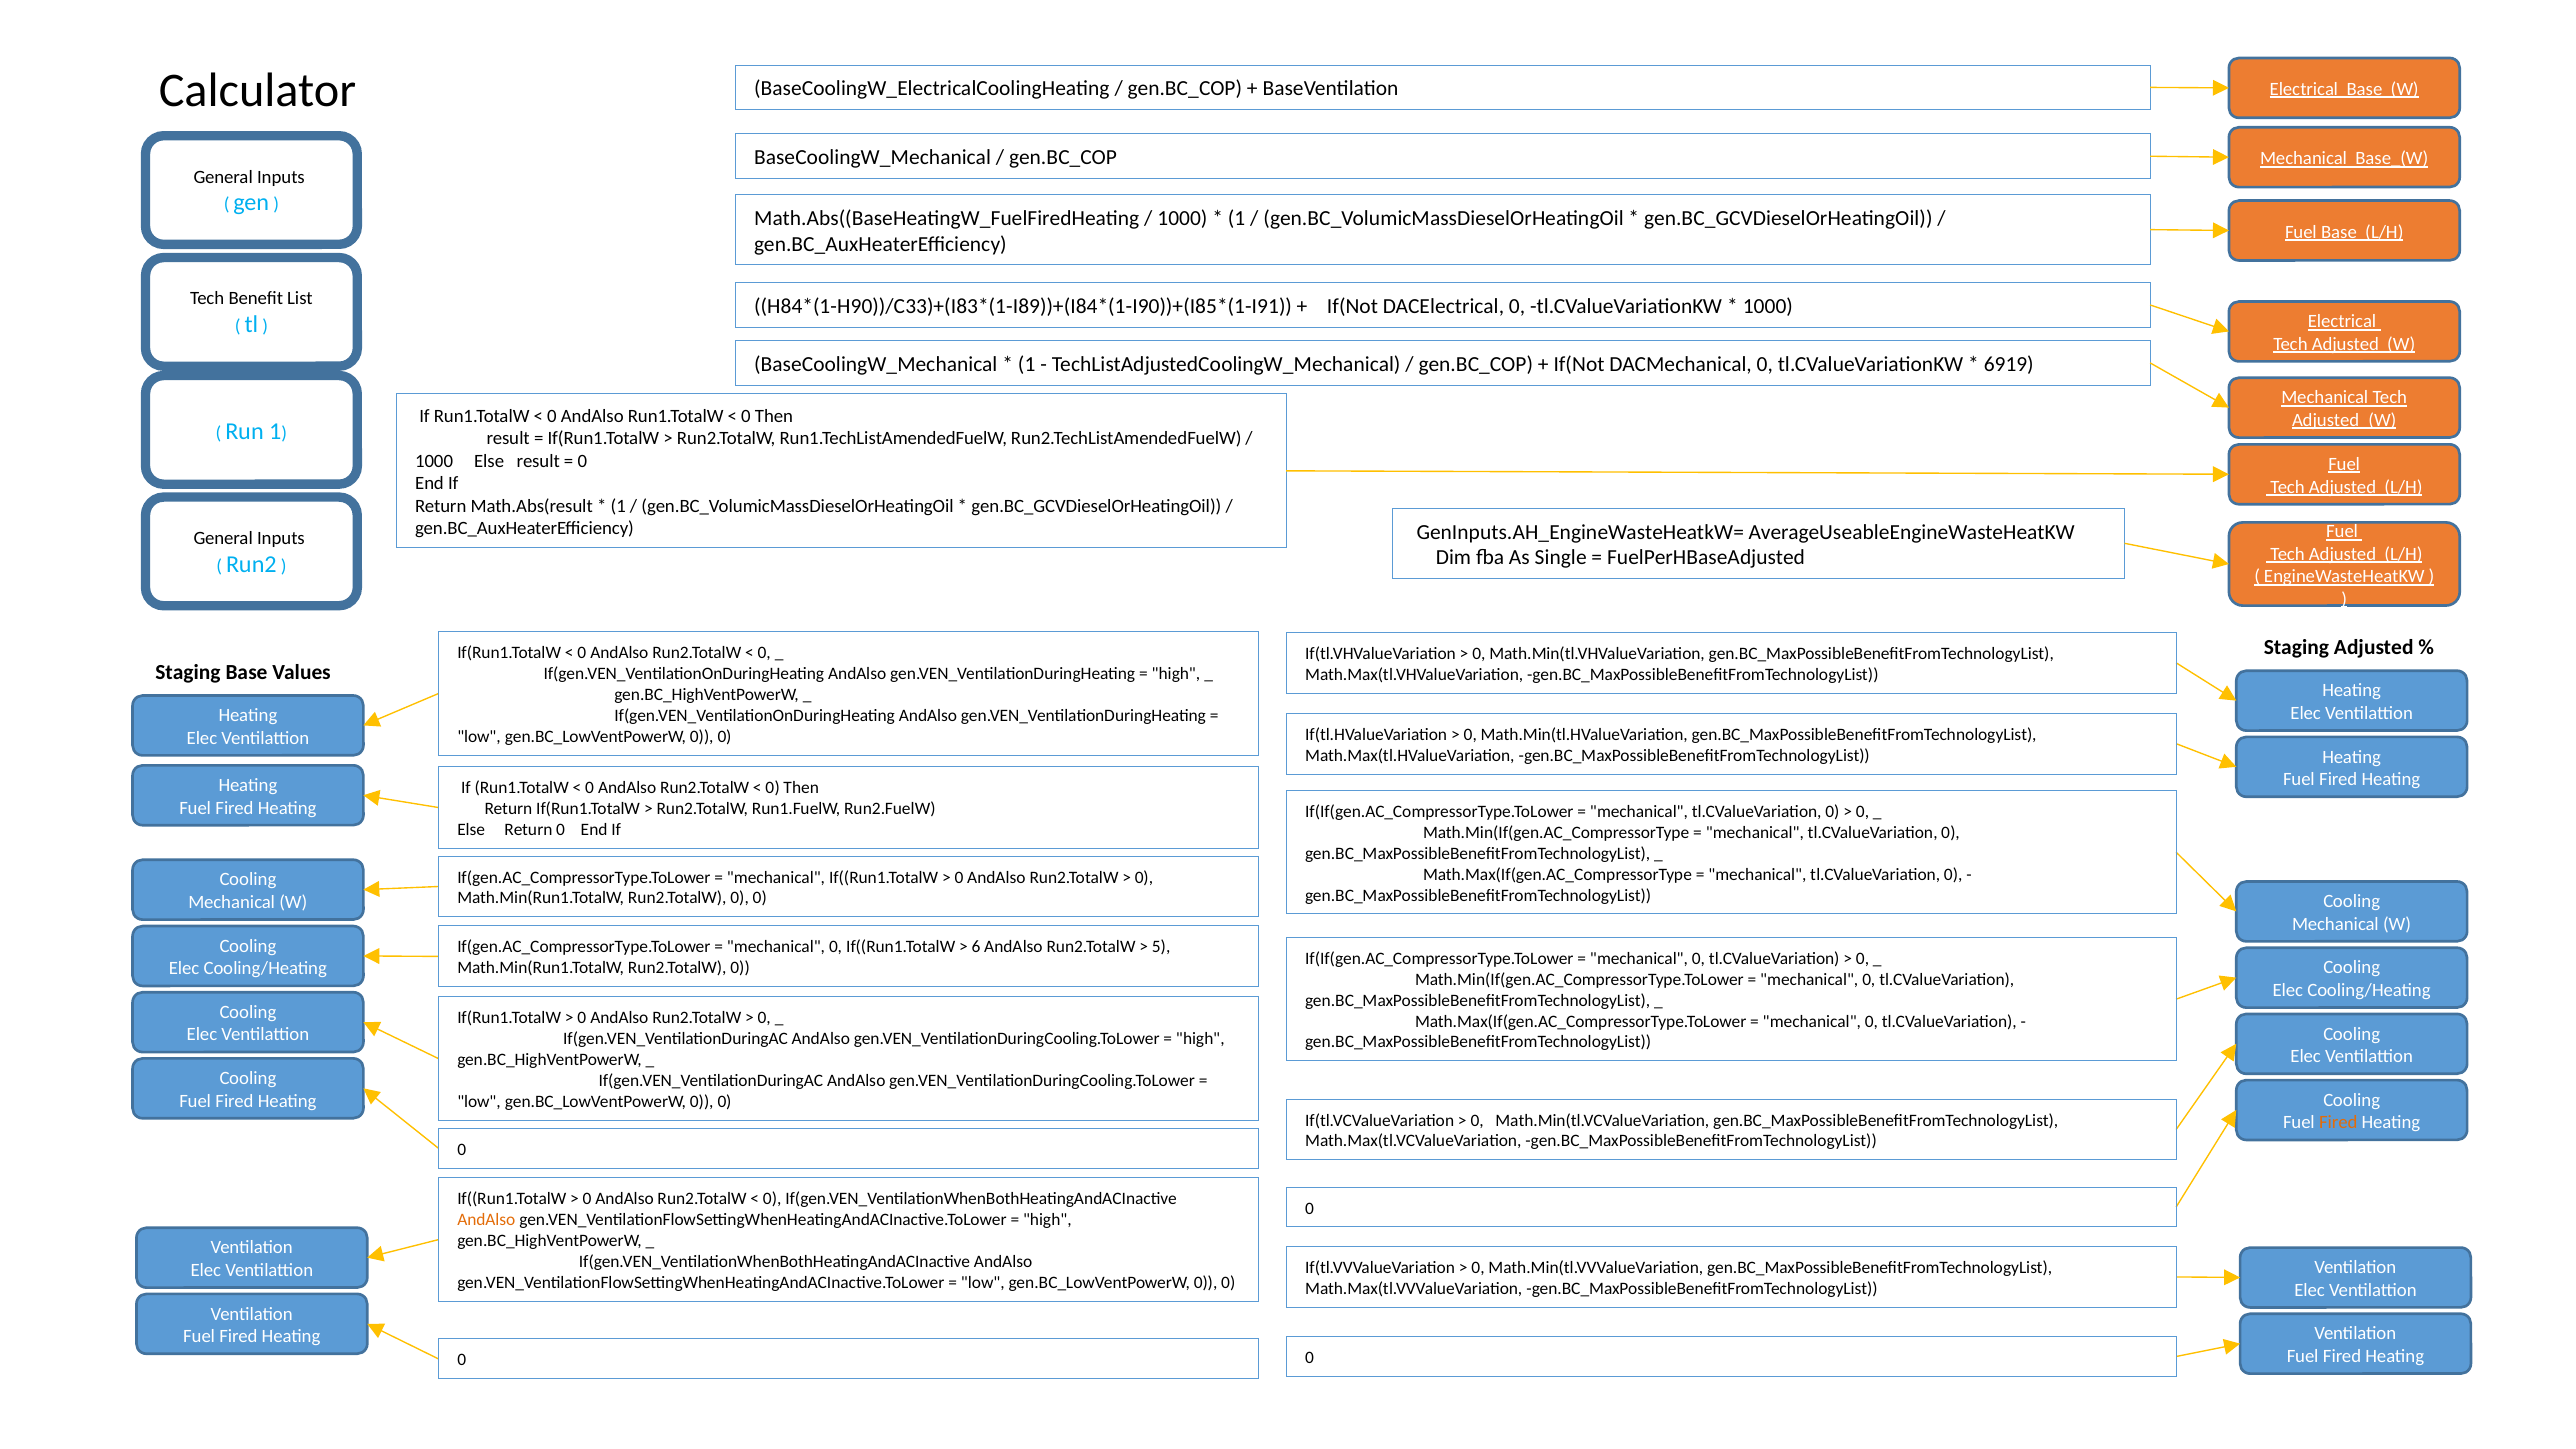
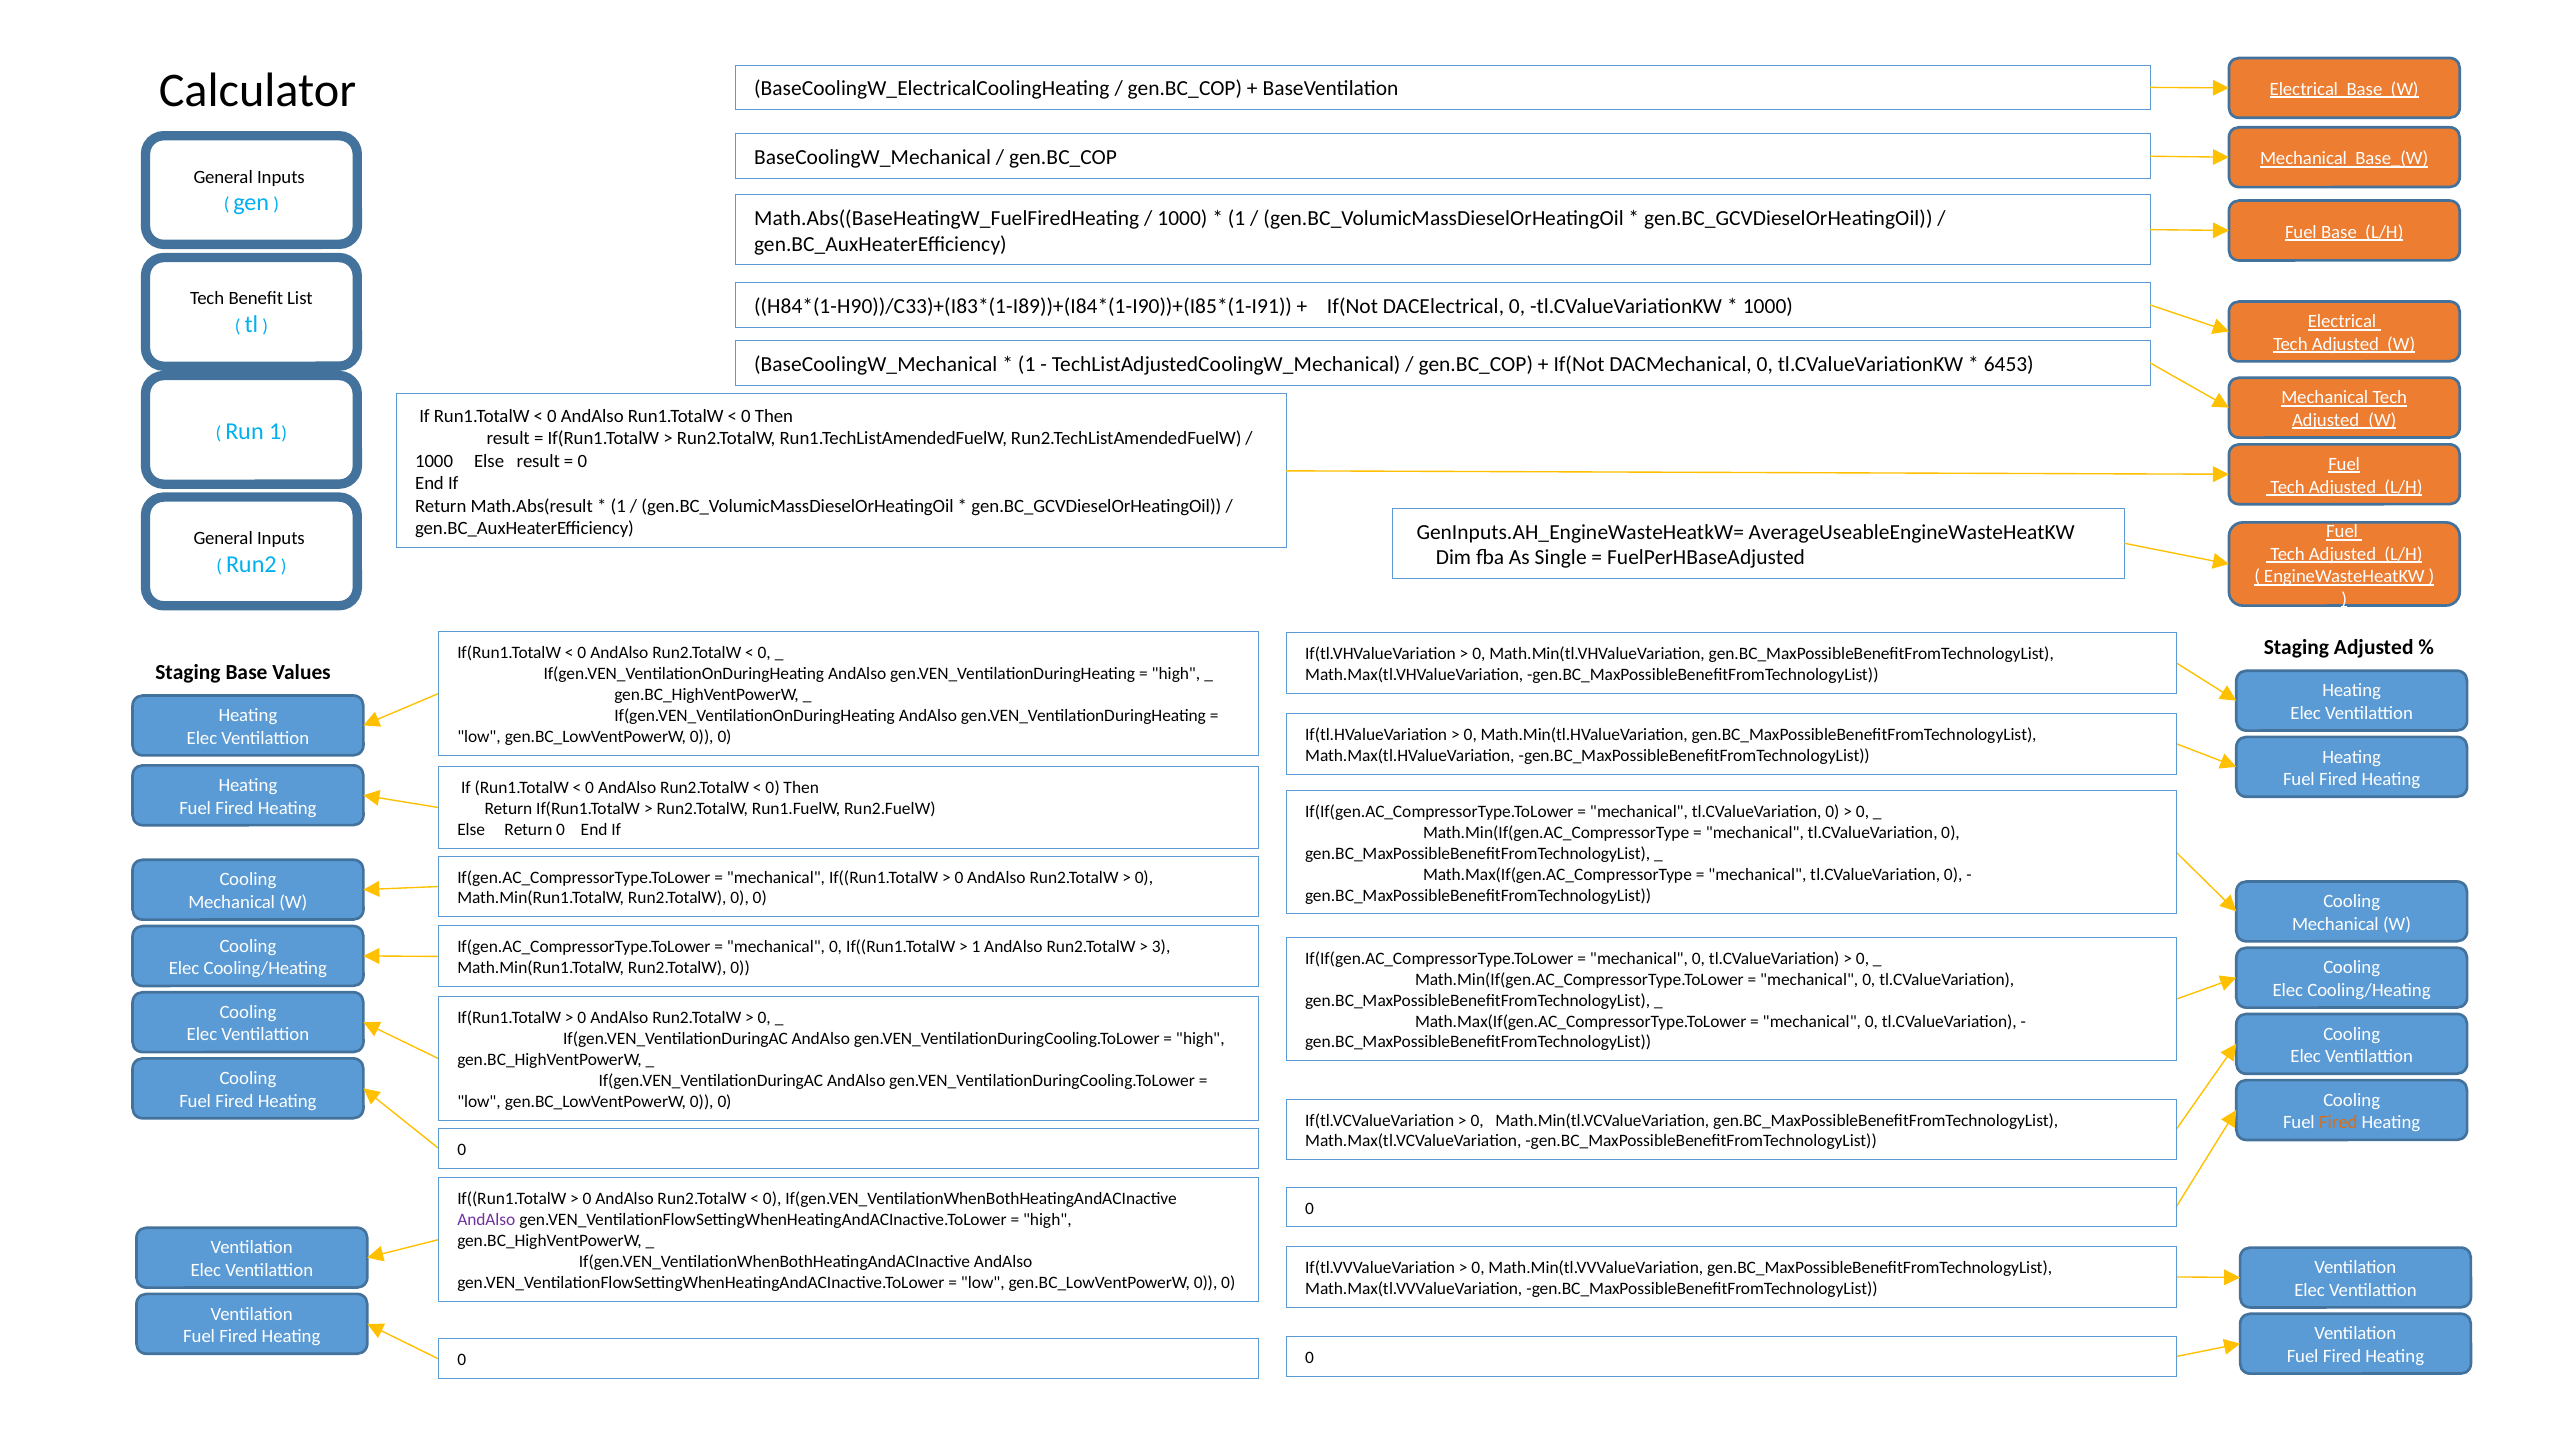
6919: 6919 -> 6453
6 at (976, 947): 6 -> 1
5: 5 -> 3
AndAlso at (486, 1220) colour: orange -> purple
